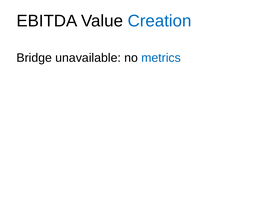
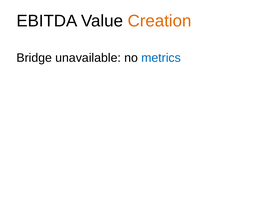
Creation colour: blue -> orange
